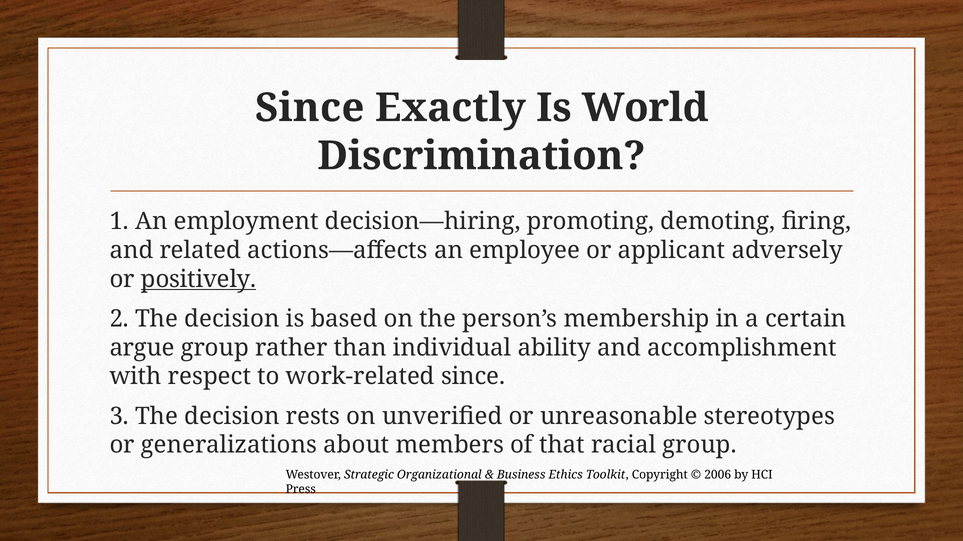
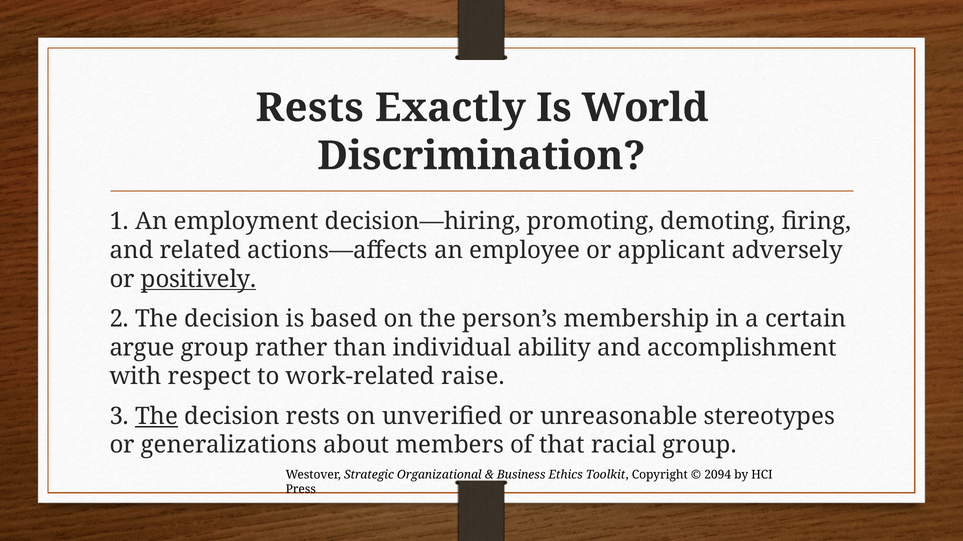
Since at (310, 108): Since -> Rests
work-related since: since -> raise
The at (157, 417) underline: none -> present
2006: 2006 -> 2094
